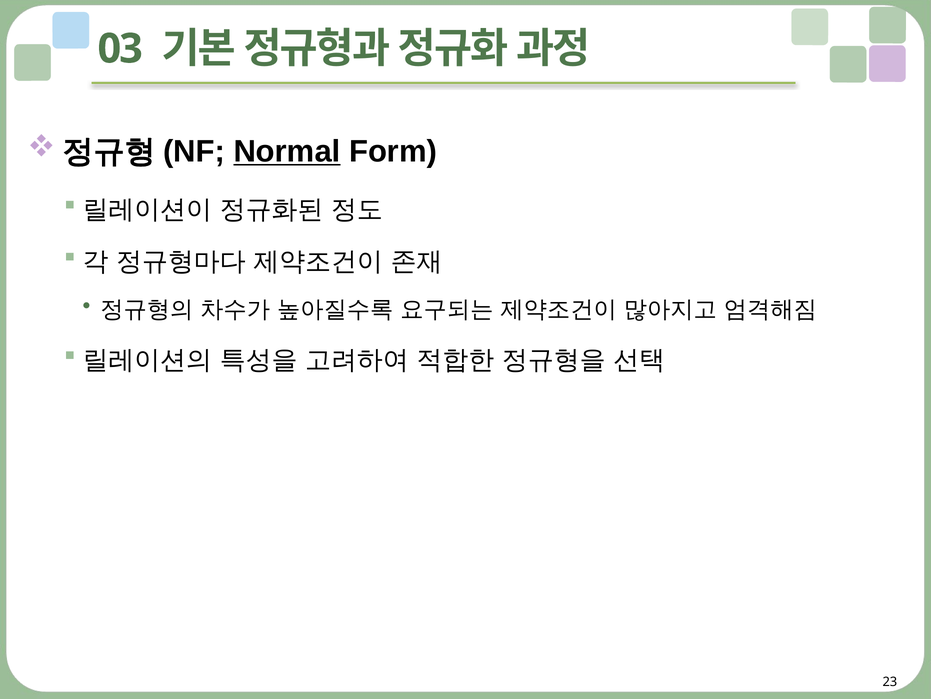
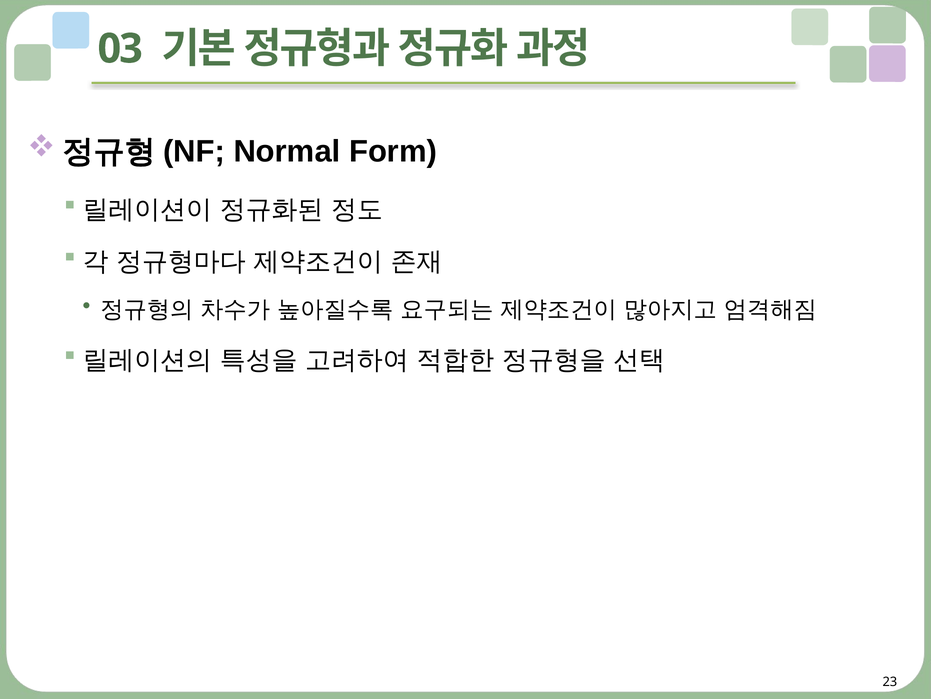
Normal underline: present -> none
